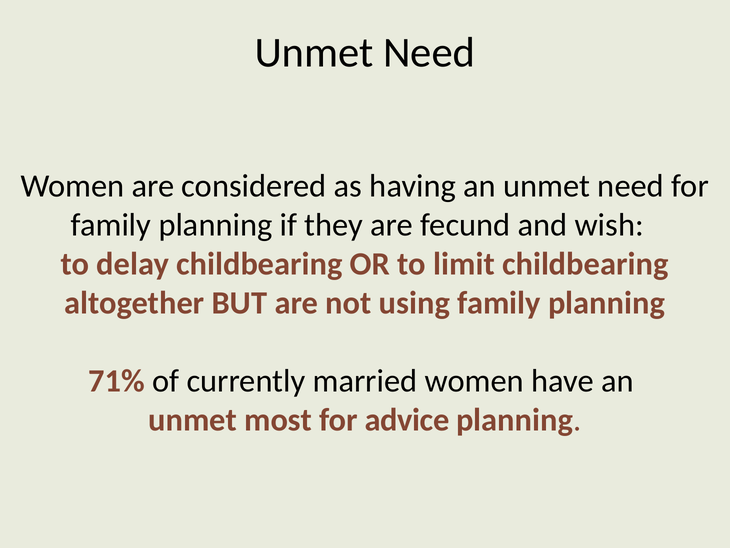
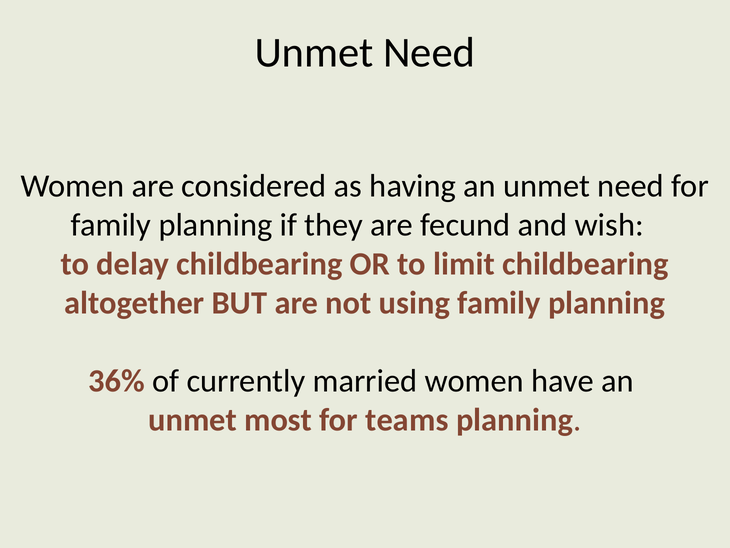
71%: 71% -> 36%
advice: advice -> teams
